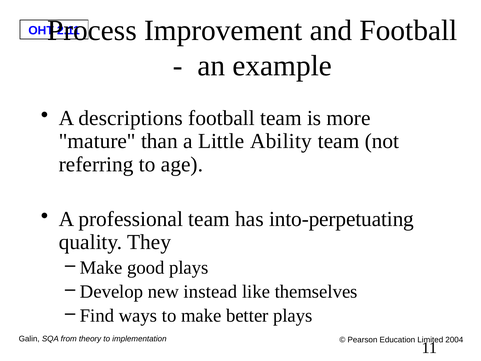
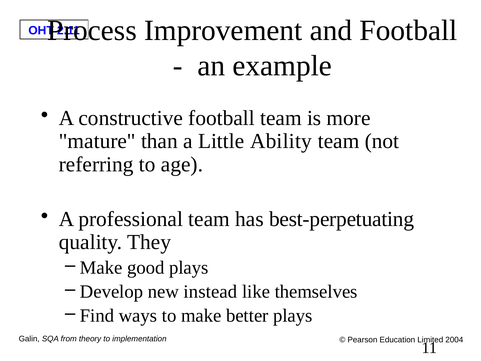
descriptions: descriptions -> constructive
into-perpetuating: into-perpetuating -> best-perpetuating
